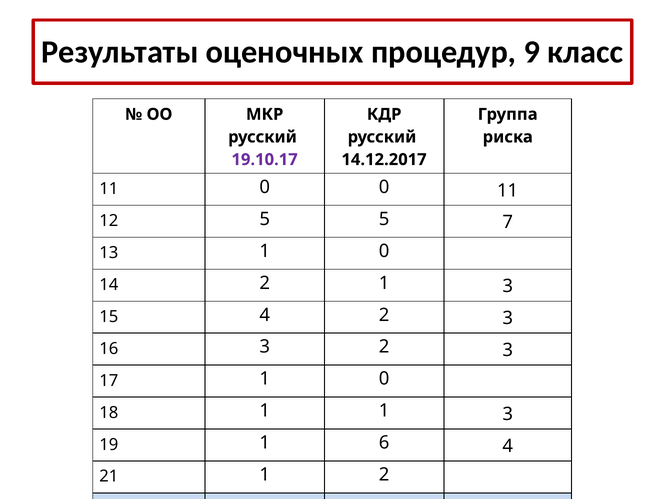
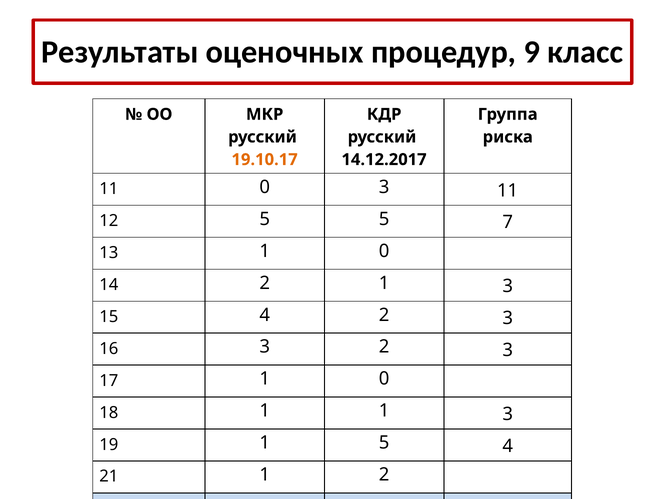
19.10.17 colour: purple -> orange
0 0: 0 -> 3
1 6: 6 -> 5
